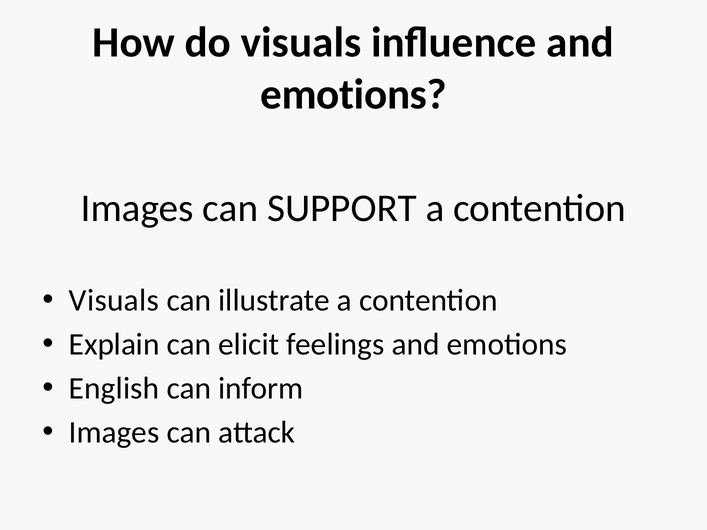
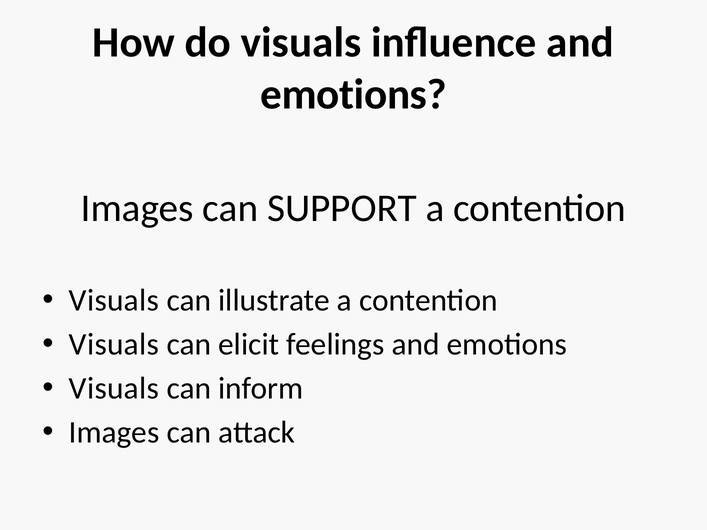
Explain at (114, 345): Explain -> Visuals
English at (114, 389): English -> Visuals
